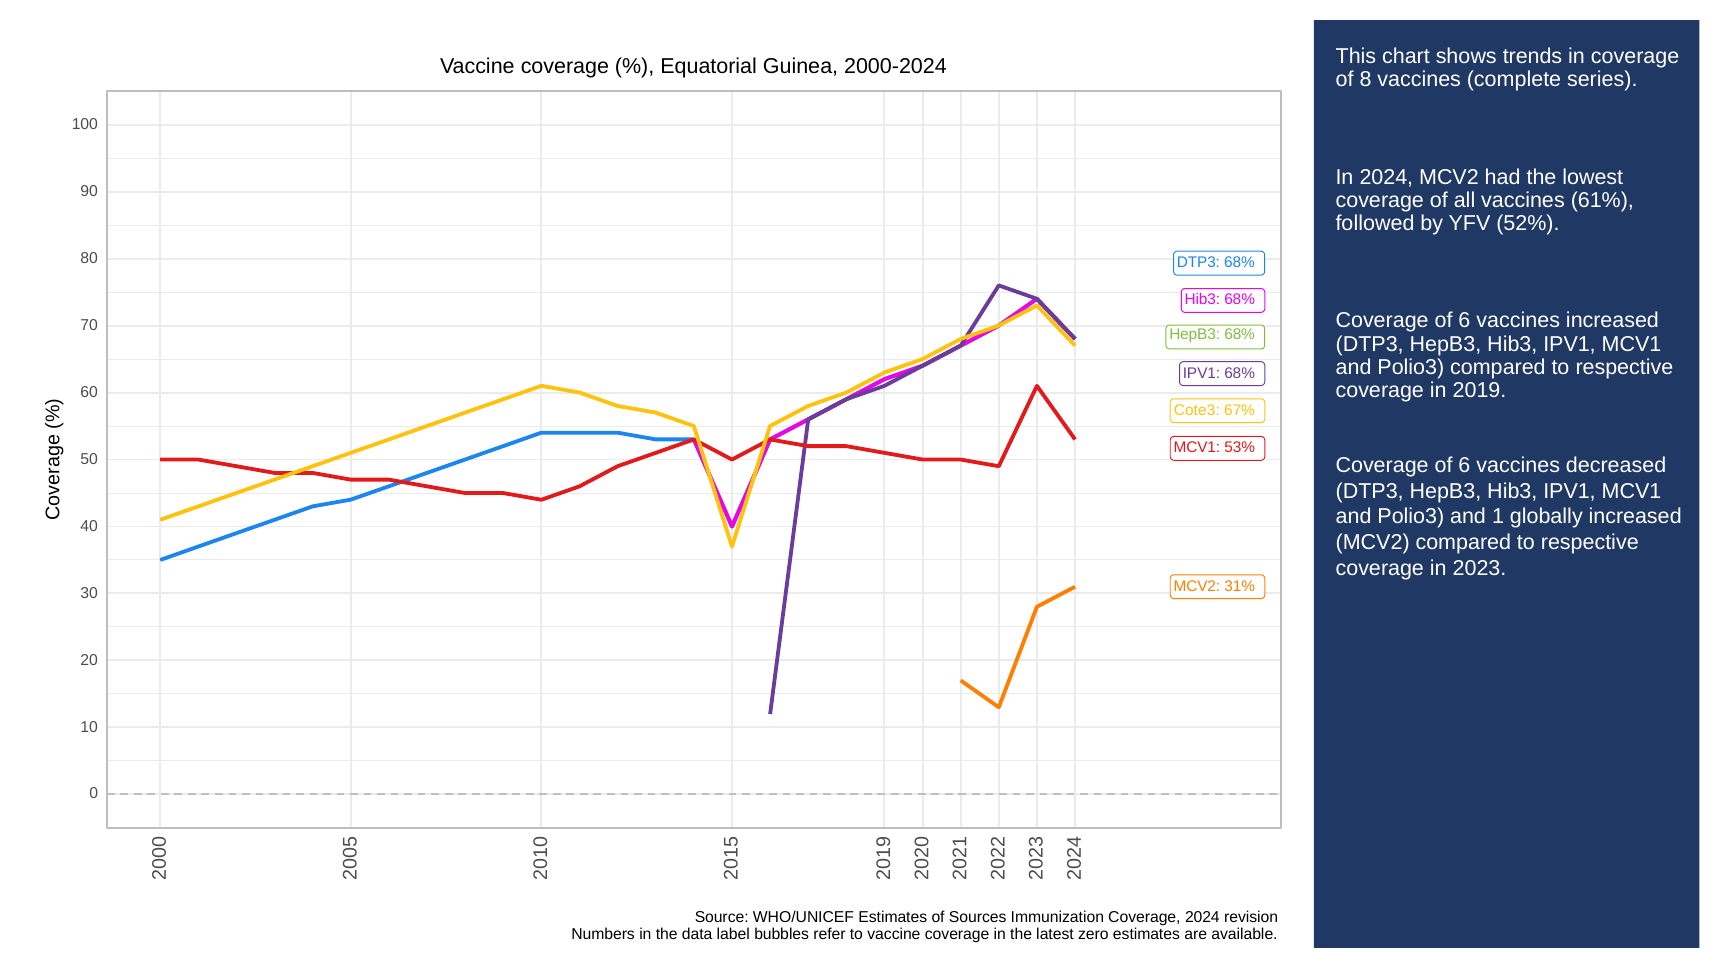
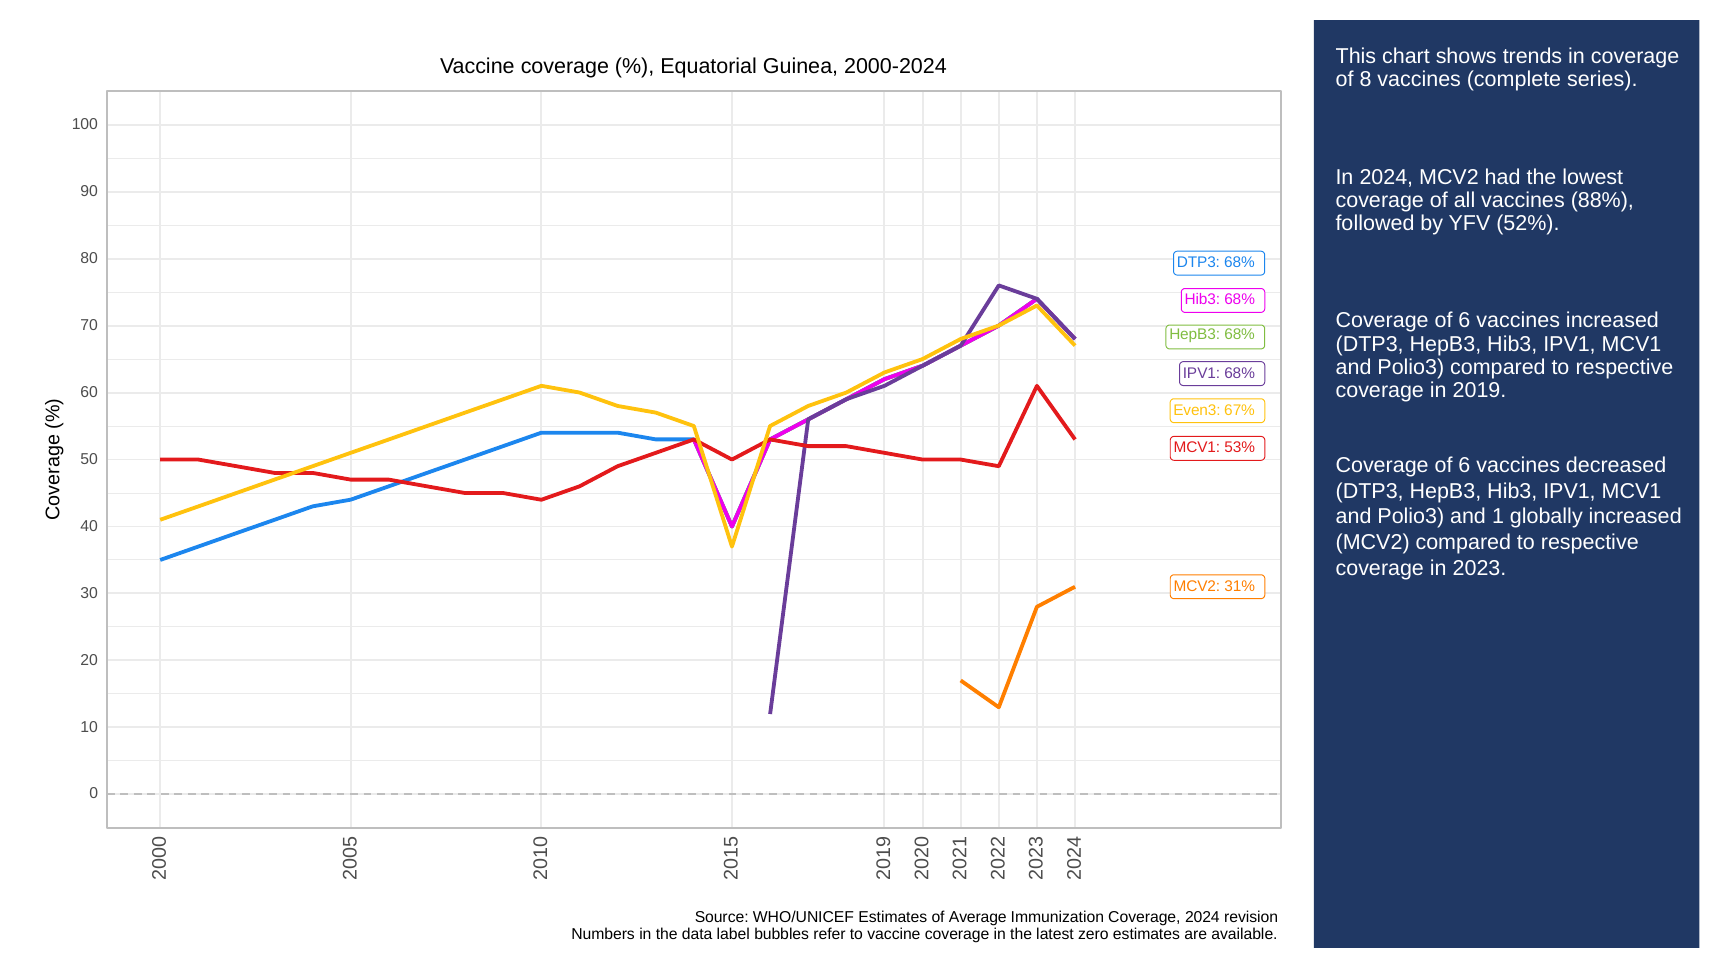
61%: 61% -> 88%
Cote3: Cote3 -> Even3
Sources: Sources -> Average
